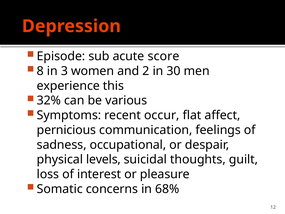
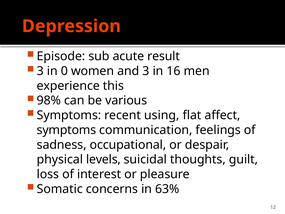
score: score -> result
8 at (40, 71): 8 -> 3
3: 3 -> 0
and 2: 2 -> 3
30: 30 -> 16
32%: 32% -> 98%
occur: occur -> using
pernicious at (66, 130): pernicious -> symptoms
68%: 68% -> 63%
